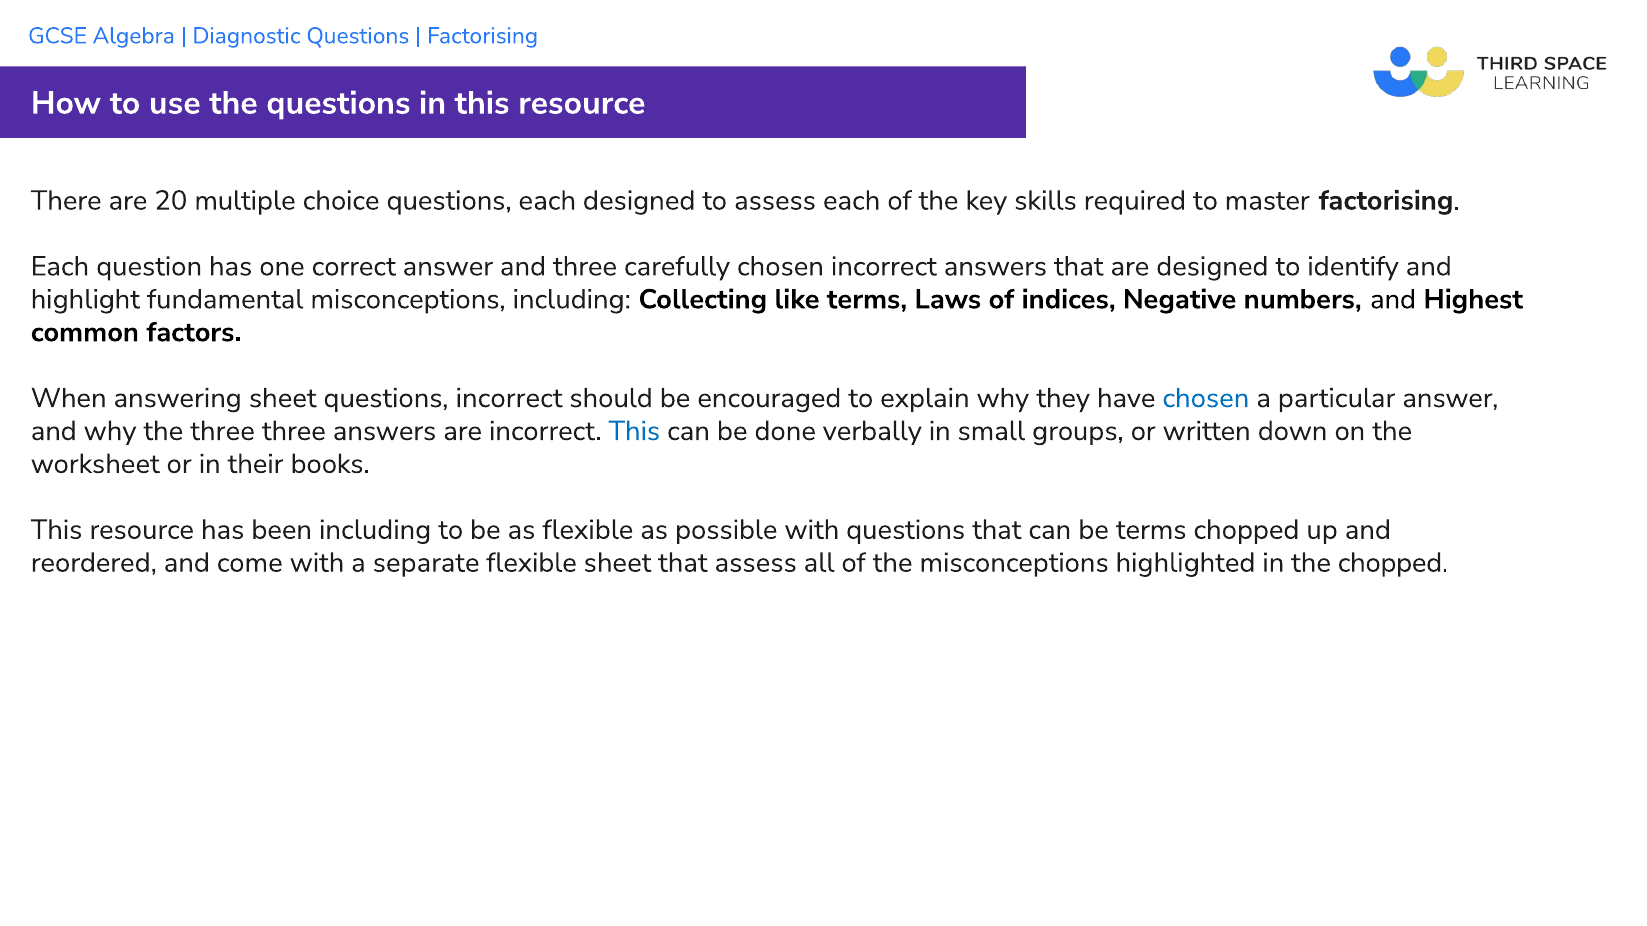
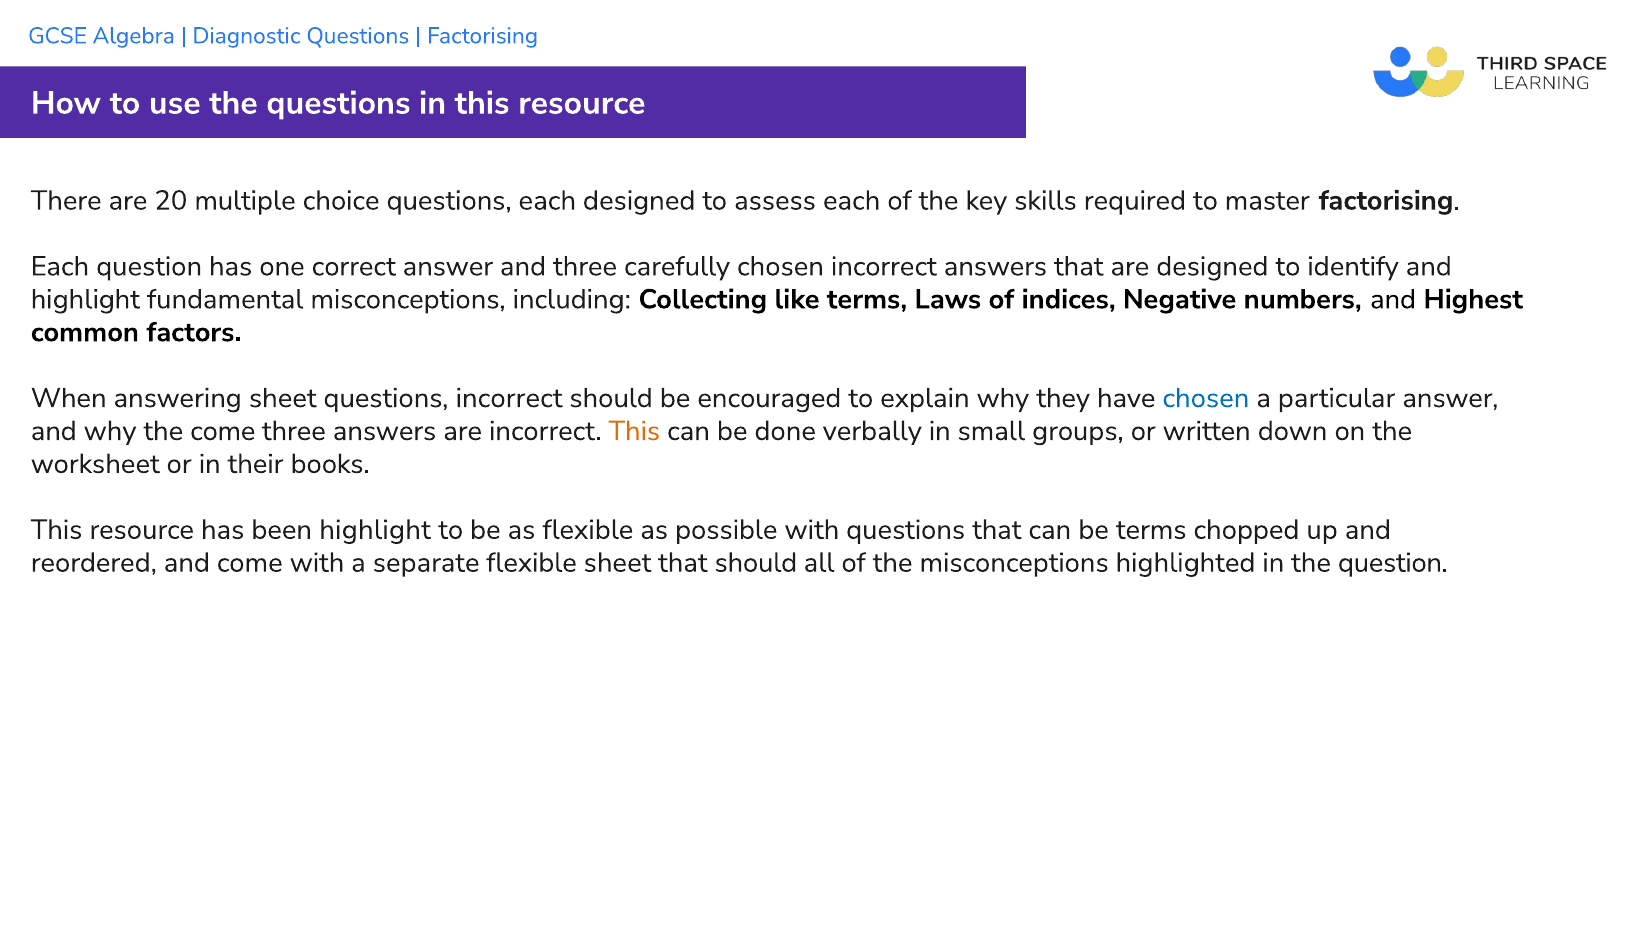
the three: three -> come
This at (634, 431) colour: blue -> orange
been including: including -> highlight
that assess: assess -> should
the chopped: chopped -> question
